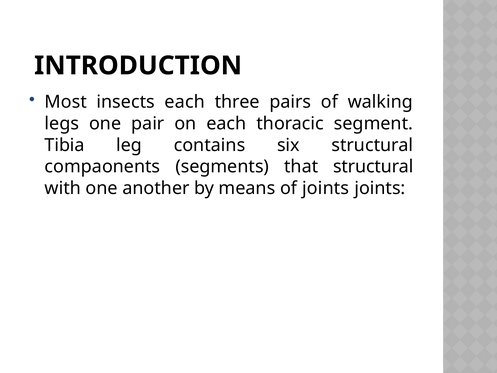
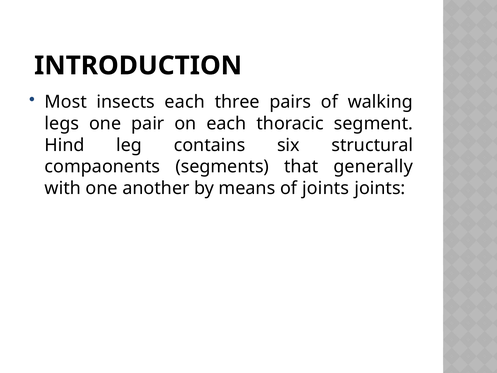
Tibia: Tibia -> Hind
that structural: structural -> generally
